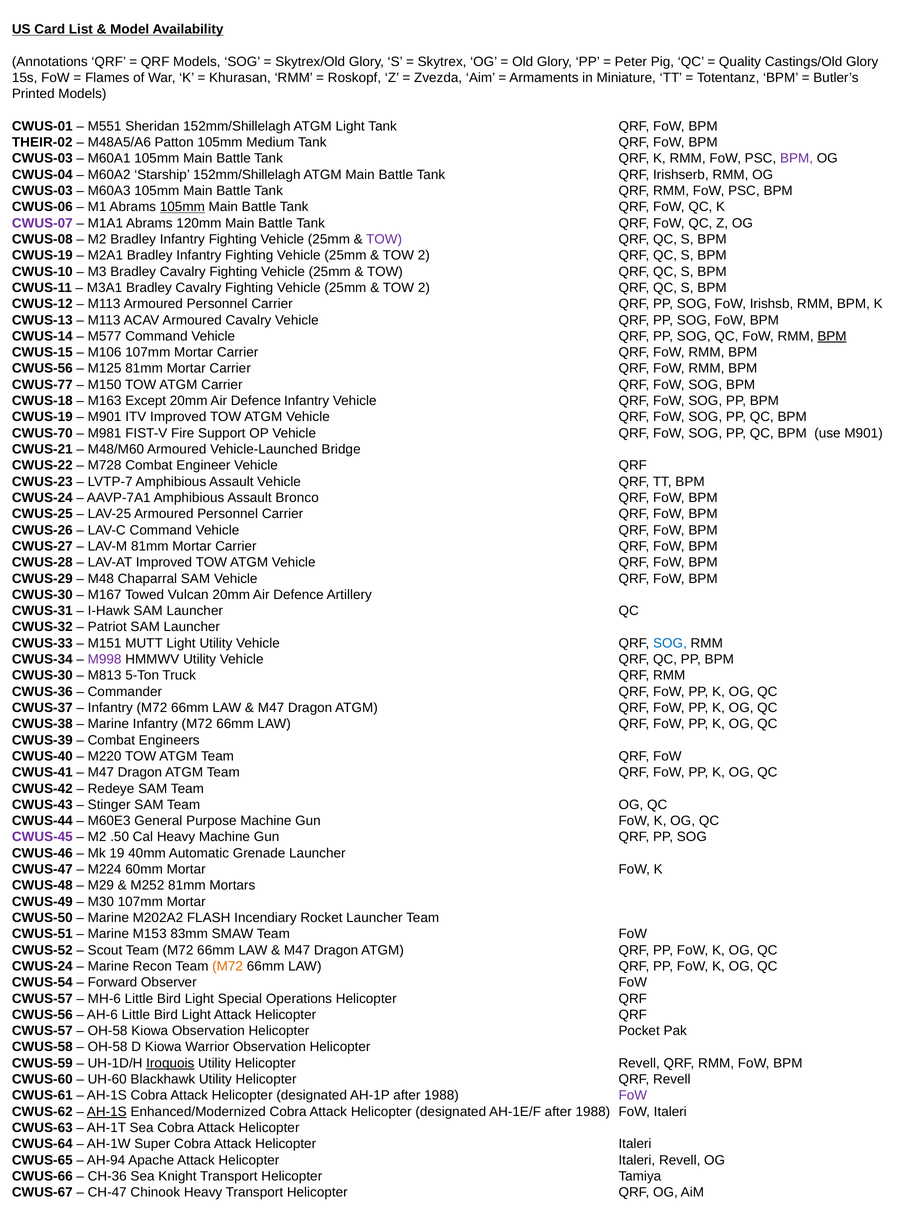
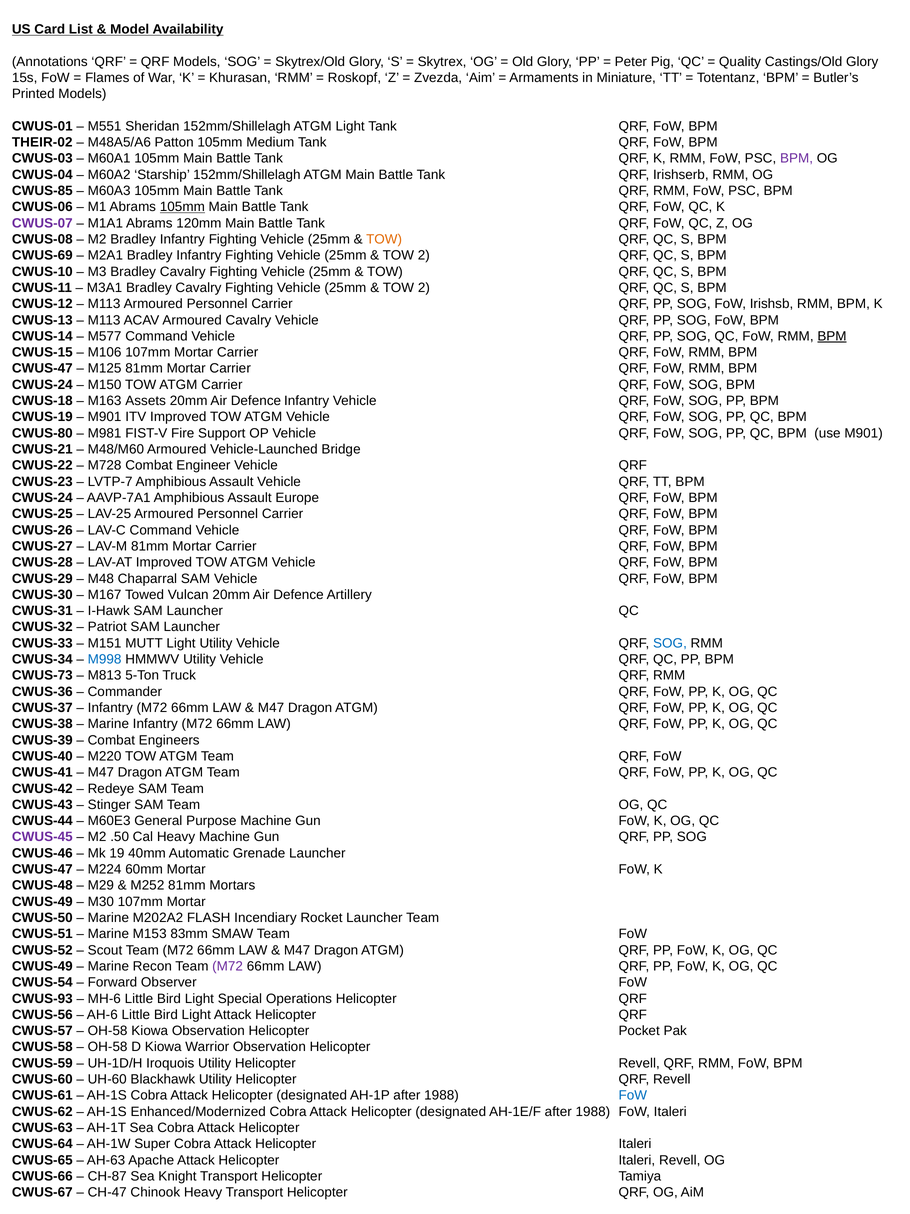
CWUS-03 at (42, 191): CWUS-03 -> CWUS-85
TOW at (384, 239) colour: purple -> orange
CWUS-19 at (42, 255): CWUS-19 -> CWUS-69
CWUS-56 at (42, 368): CWUS-56 -> CWUS-47
CWUS-77 at (42, 384): CWUS-77 -> CWUS-24
Except: Except -> Assets
CWUS-70: CWUS-70 -> CWUS-80
Bronco: Bronco -> Europe
M998 colour: purple -> blue
CWUS-30 at (42, 675): CWUS-30 -> CWUS-73
CWUS-24 at (42, 966): CWUS-24 -> CWUS-49
M72 at (228, 966) colour: orange -> purple
CWUS-57 at (42, 998): CWUS-57 -> CWUS-93
Iroquois underline: present -> none
FoW at (633, 1095) colour: purple -> blue
AH-1S at (107, 1111) underline: present -> none
AH-94: AH-94 -> AH-63
CH-36: CH-36 -> CH-87
